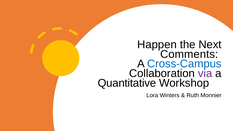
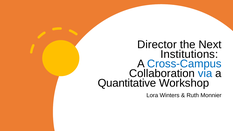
Happen: Happen -> Director
Comments: Comments -> Institutions
via colour: purple -> blue
